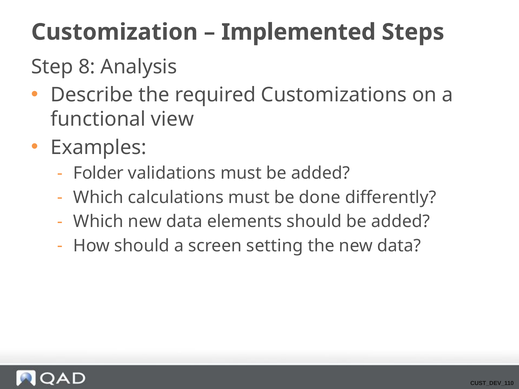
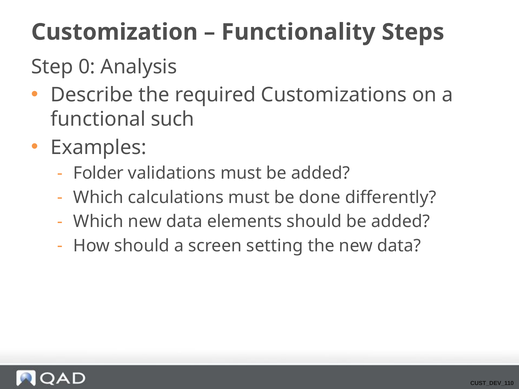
Implemented: Implemented -> Functionality
8: 8 -> 0
view: view -> such
